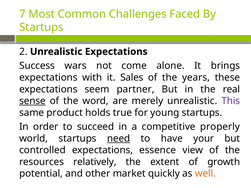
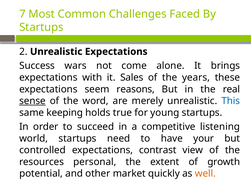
partner: partner -> reasons
This colour: purple -> blue
product: product -> keeping
properly: properly -> listening
need underline: present -> none
essence: essence -> contrast
relatively: relatively -> personal
